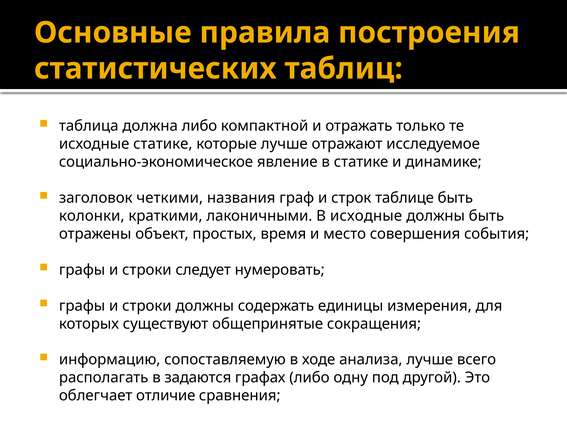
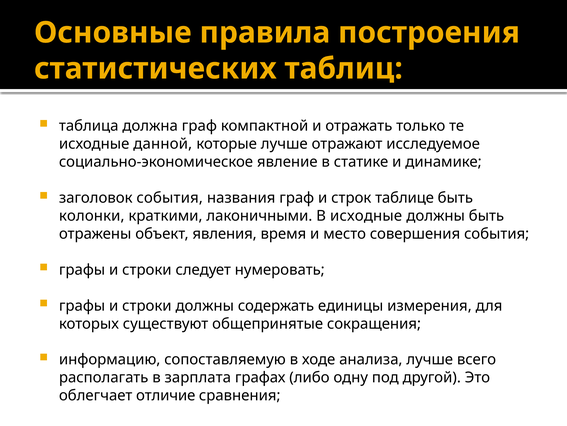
должна либо: либо -> граф
исходные статике: статике -> данной
заголовок четкими: четкими -> события
простых: простых -> явления
задаются: задаются -> зарплата
